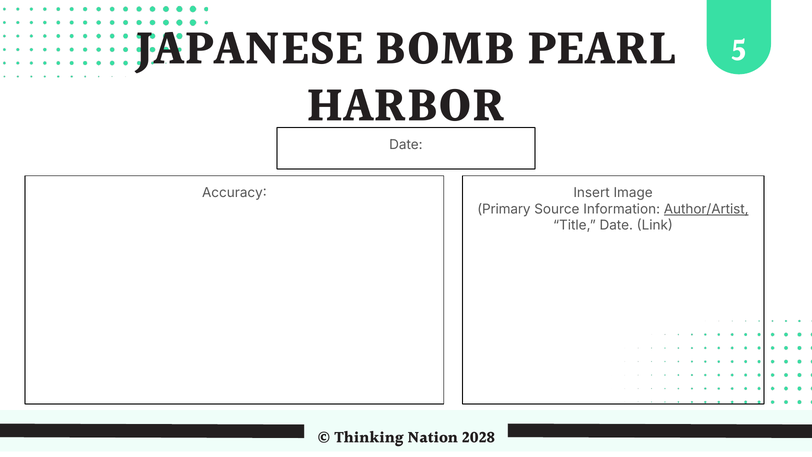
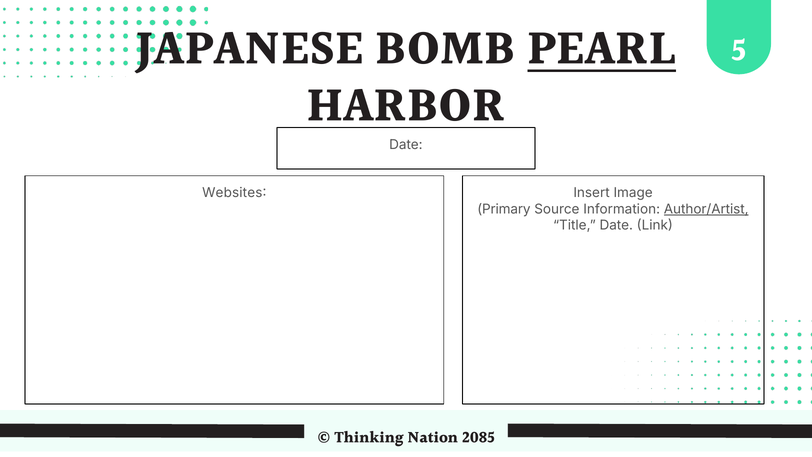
PEARL underline: none -> present
Accuracy: Accuracy -> Websites
2028: 2028 -> 2085
